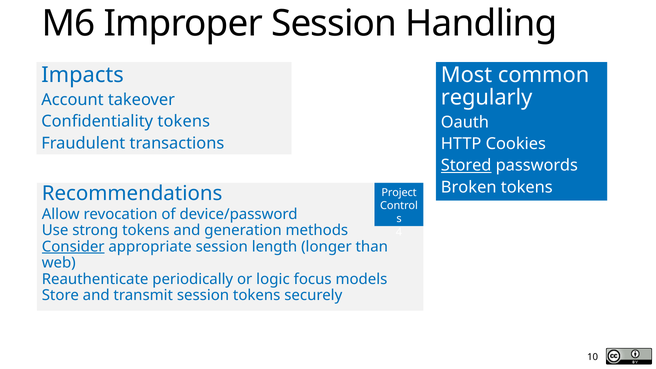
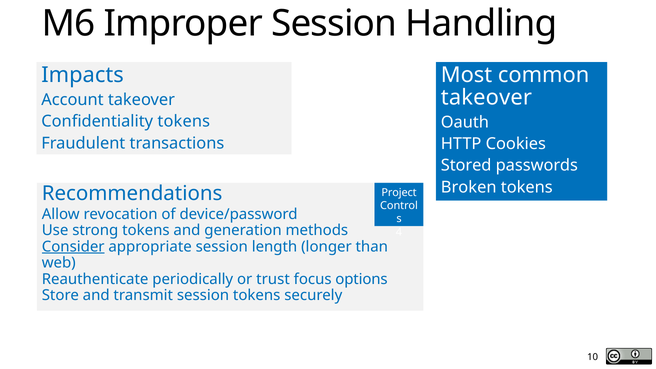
regularly at (487, 98): regularly -> takeover
Stored underline: present -> none
logic: logic -> trust
models: models -> options
